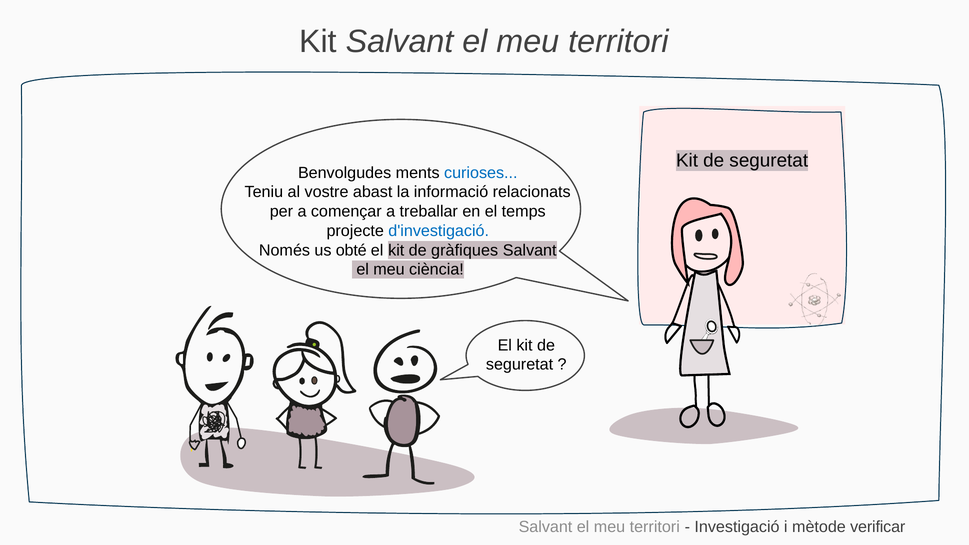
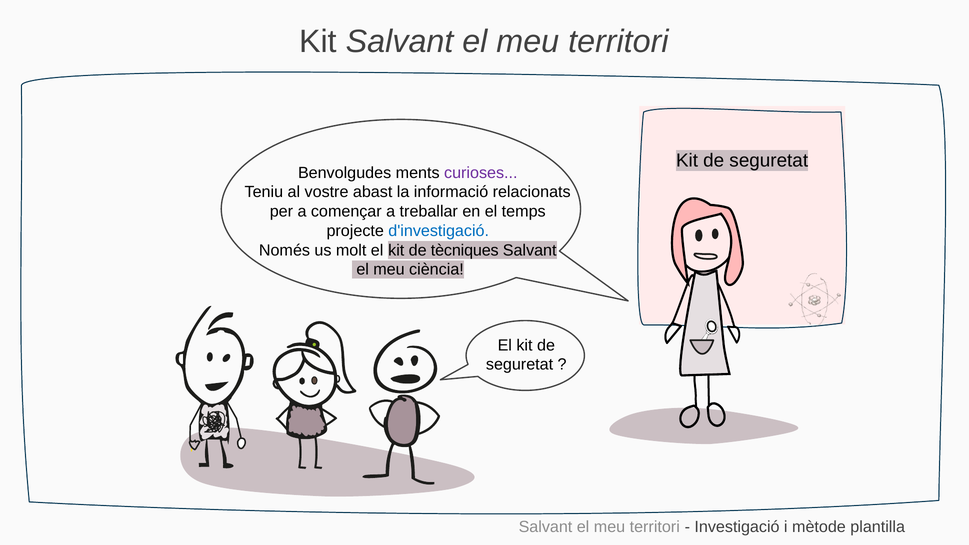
curioses colour: blue -> purple
obté: obté -> molt
gràfiques: gràfiques -> tècniques
verificar: verificar -> plantilla
